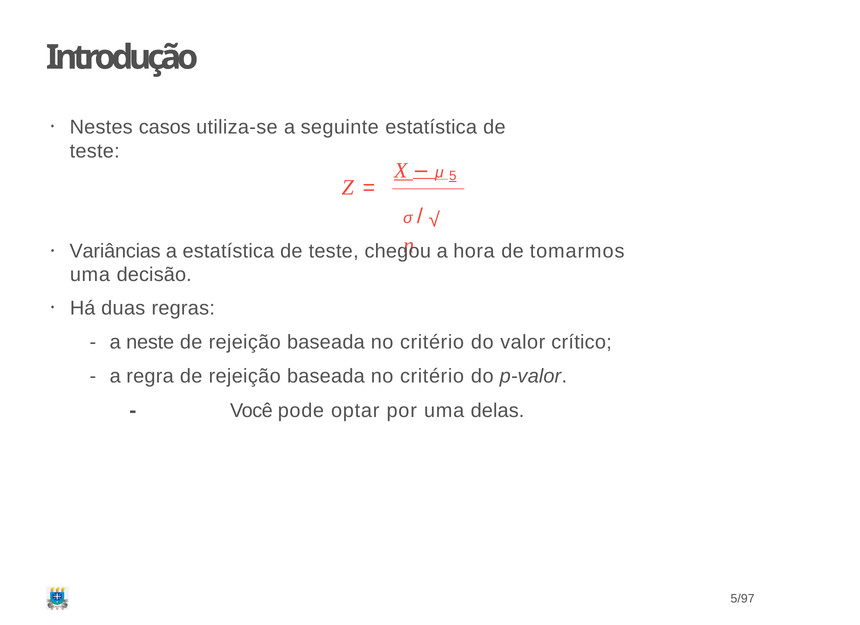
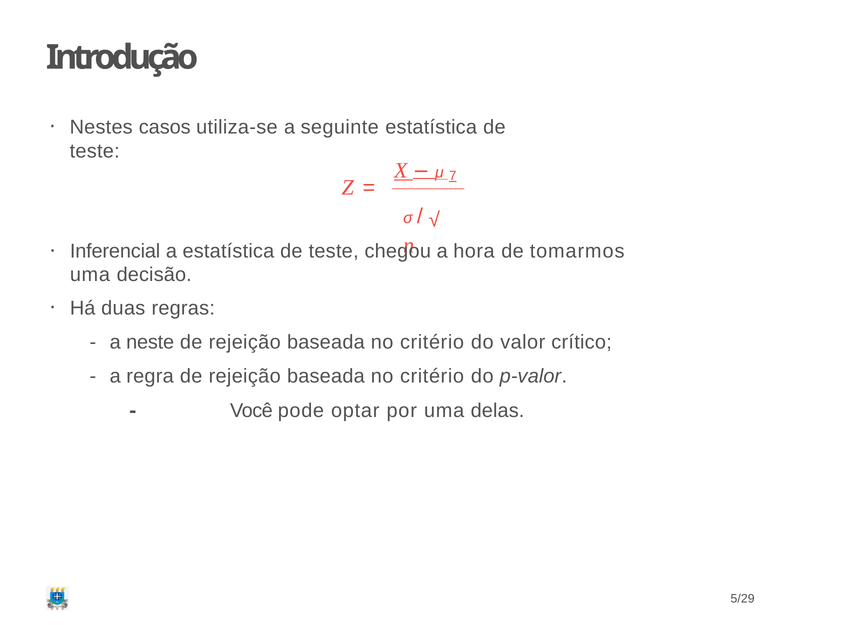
5: 5 -> 7
Variâncias: Variâncias -> Inferencial
5/97: 5/97 -> 5/29
